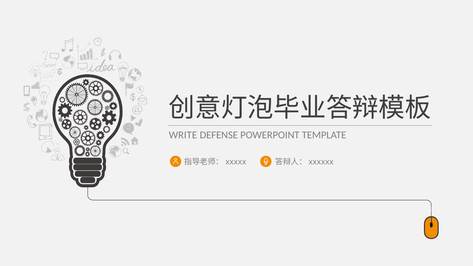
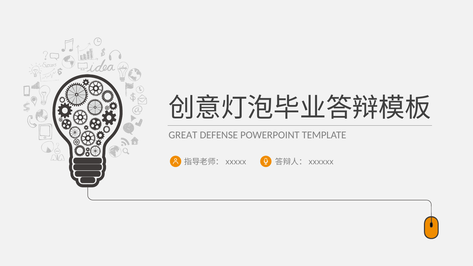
WRITE: WRITE -> GREAT
